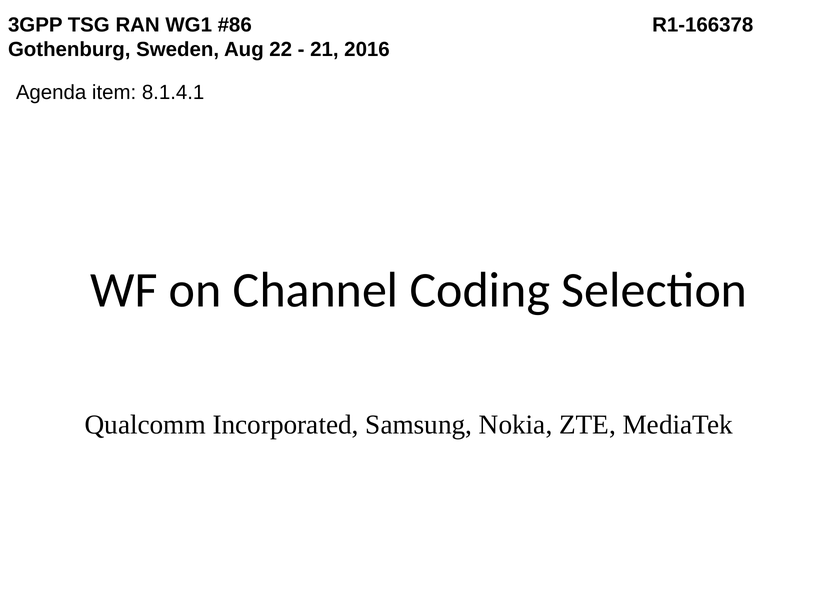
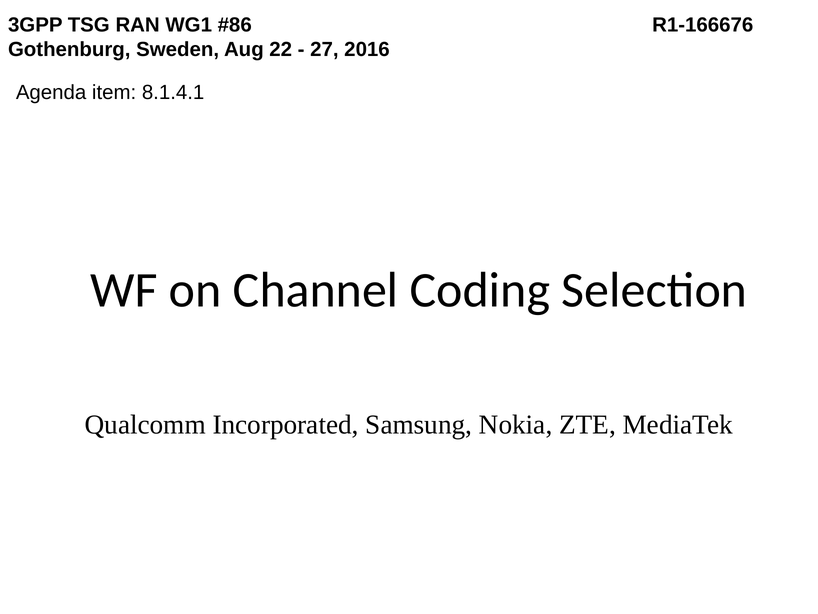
R1-166378: R1-166378 -> R1-166676
21: 21 -> 27
